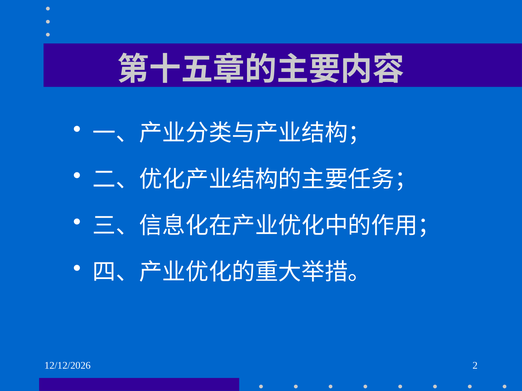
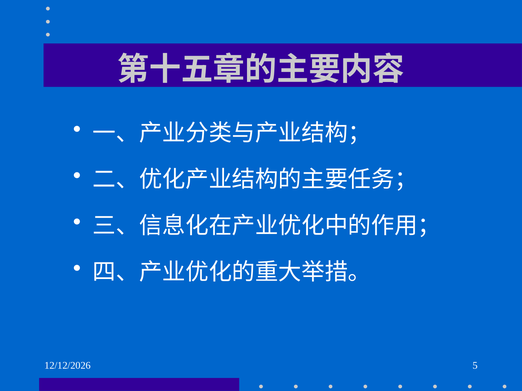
2: 2 -> 5
